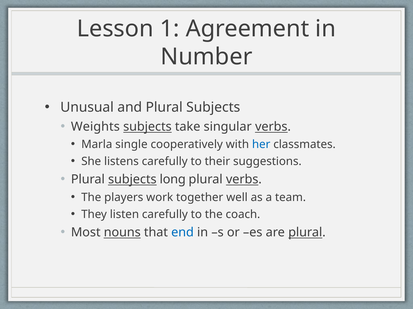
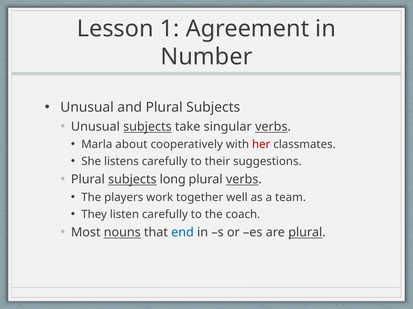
Weights at (95, 127): Weights -> Unusual
single: single -> about
her colour: blue -> red
